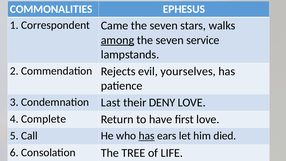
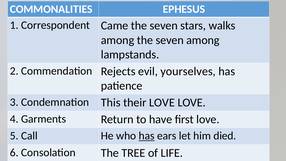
among at (118, 40) underline: present -> none
seven service: service -> among
Last: Last -> This
their DENY: DENY -> LOVE
Complete: Complete -> Garments
